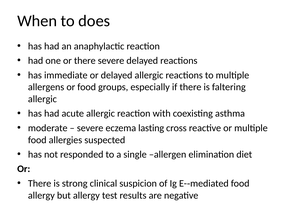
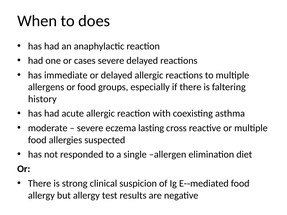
or there: there -> cases
allergic at (42, 99): allergic -> history
